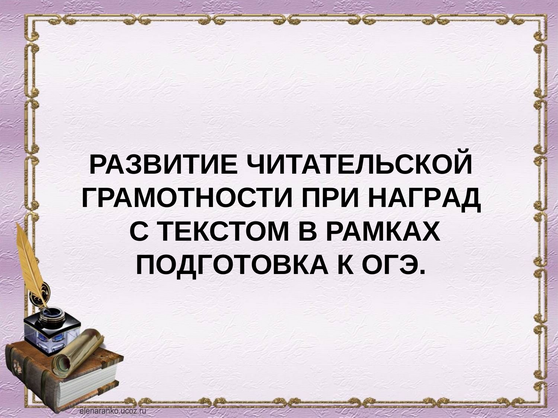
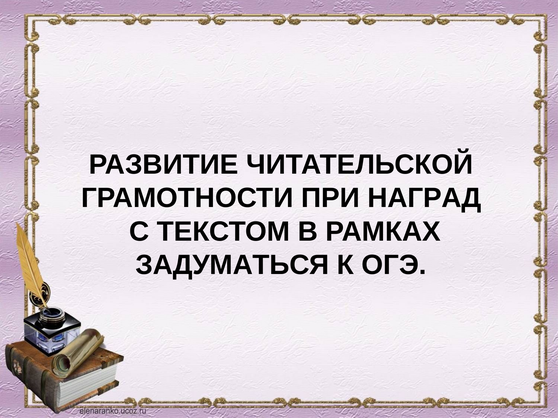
ПОДГОТОВКА: ПОДГОТОВКА -> ЗАДУМАТЬСЯ
